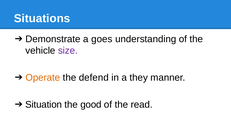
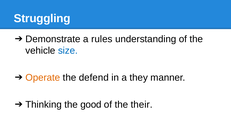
Situations: Situations -> Struggling
goes: goes -> rules
size colour: purple -> blue
Situation: Situation -> Thinking
read: read -> their
